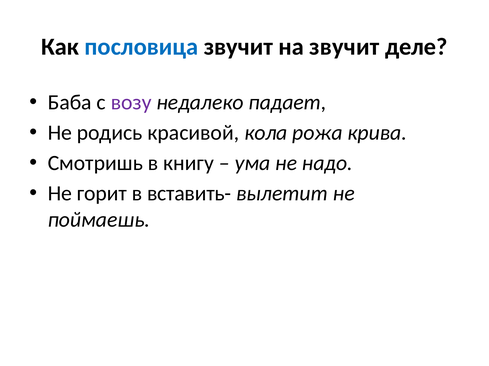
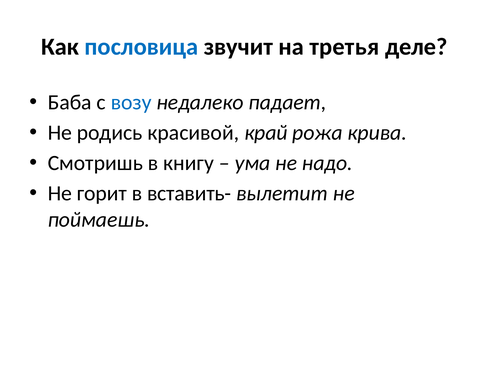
на звучит: звучит -> третья
возу colour: purple -> blue
кола: кола -> край
